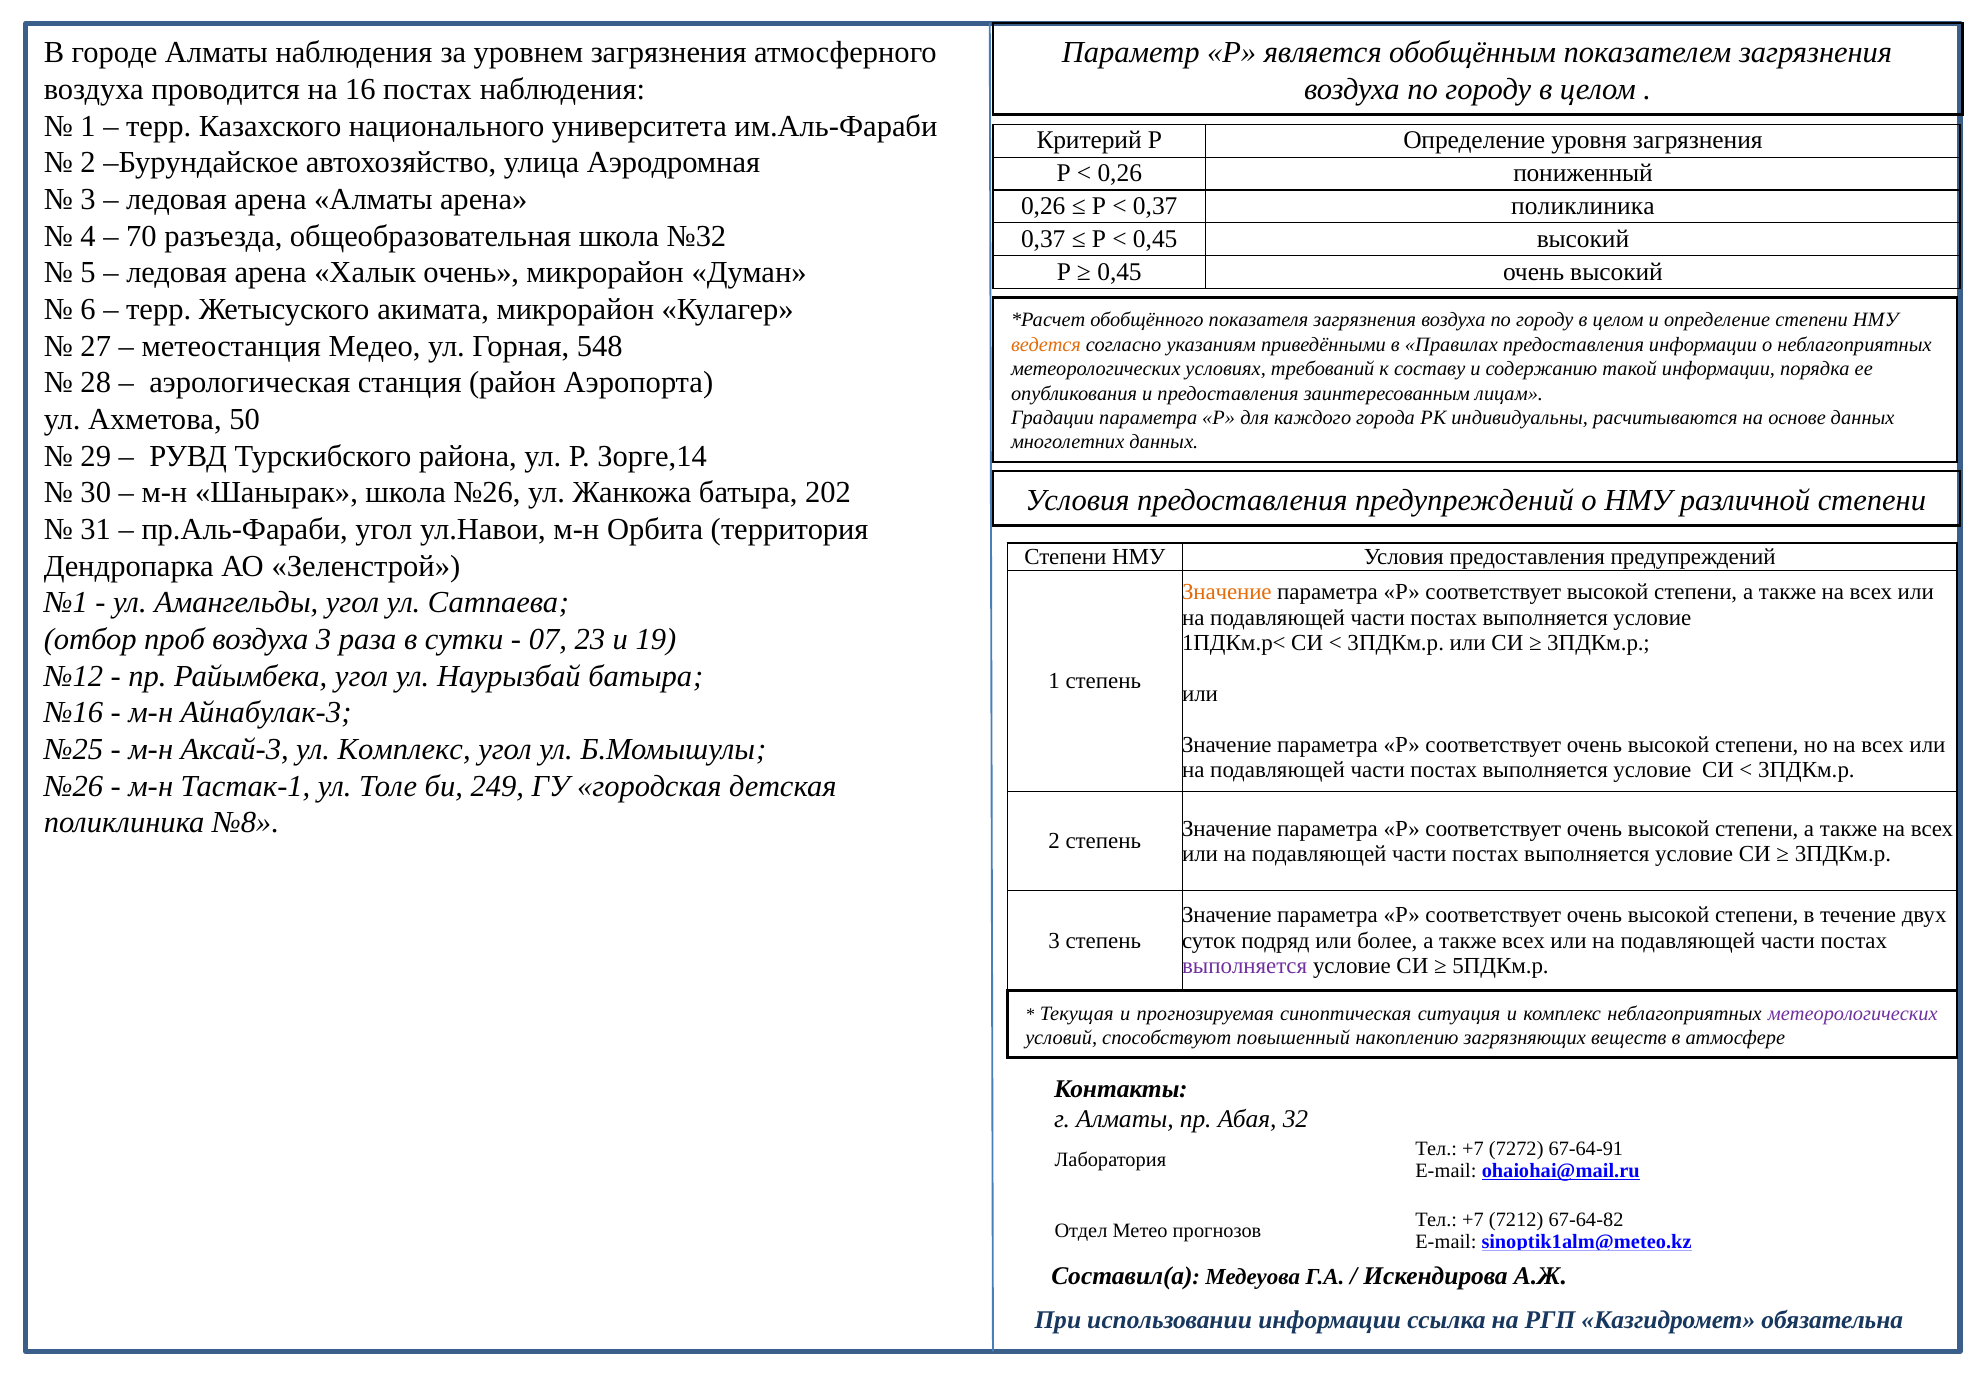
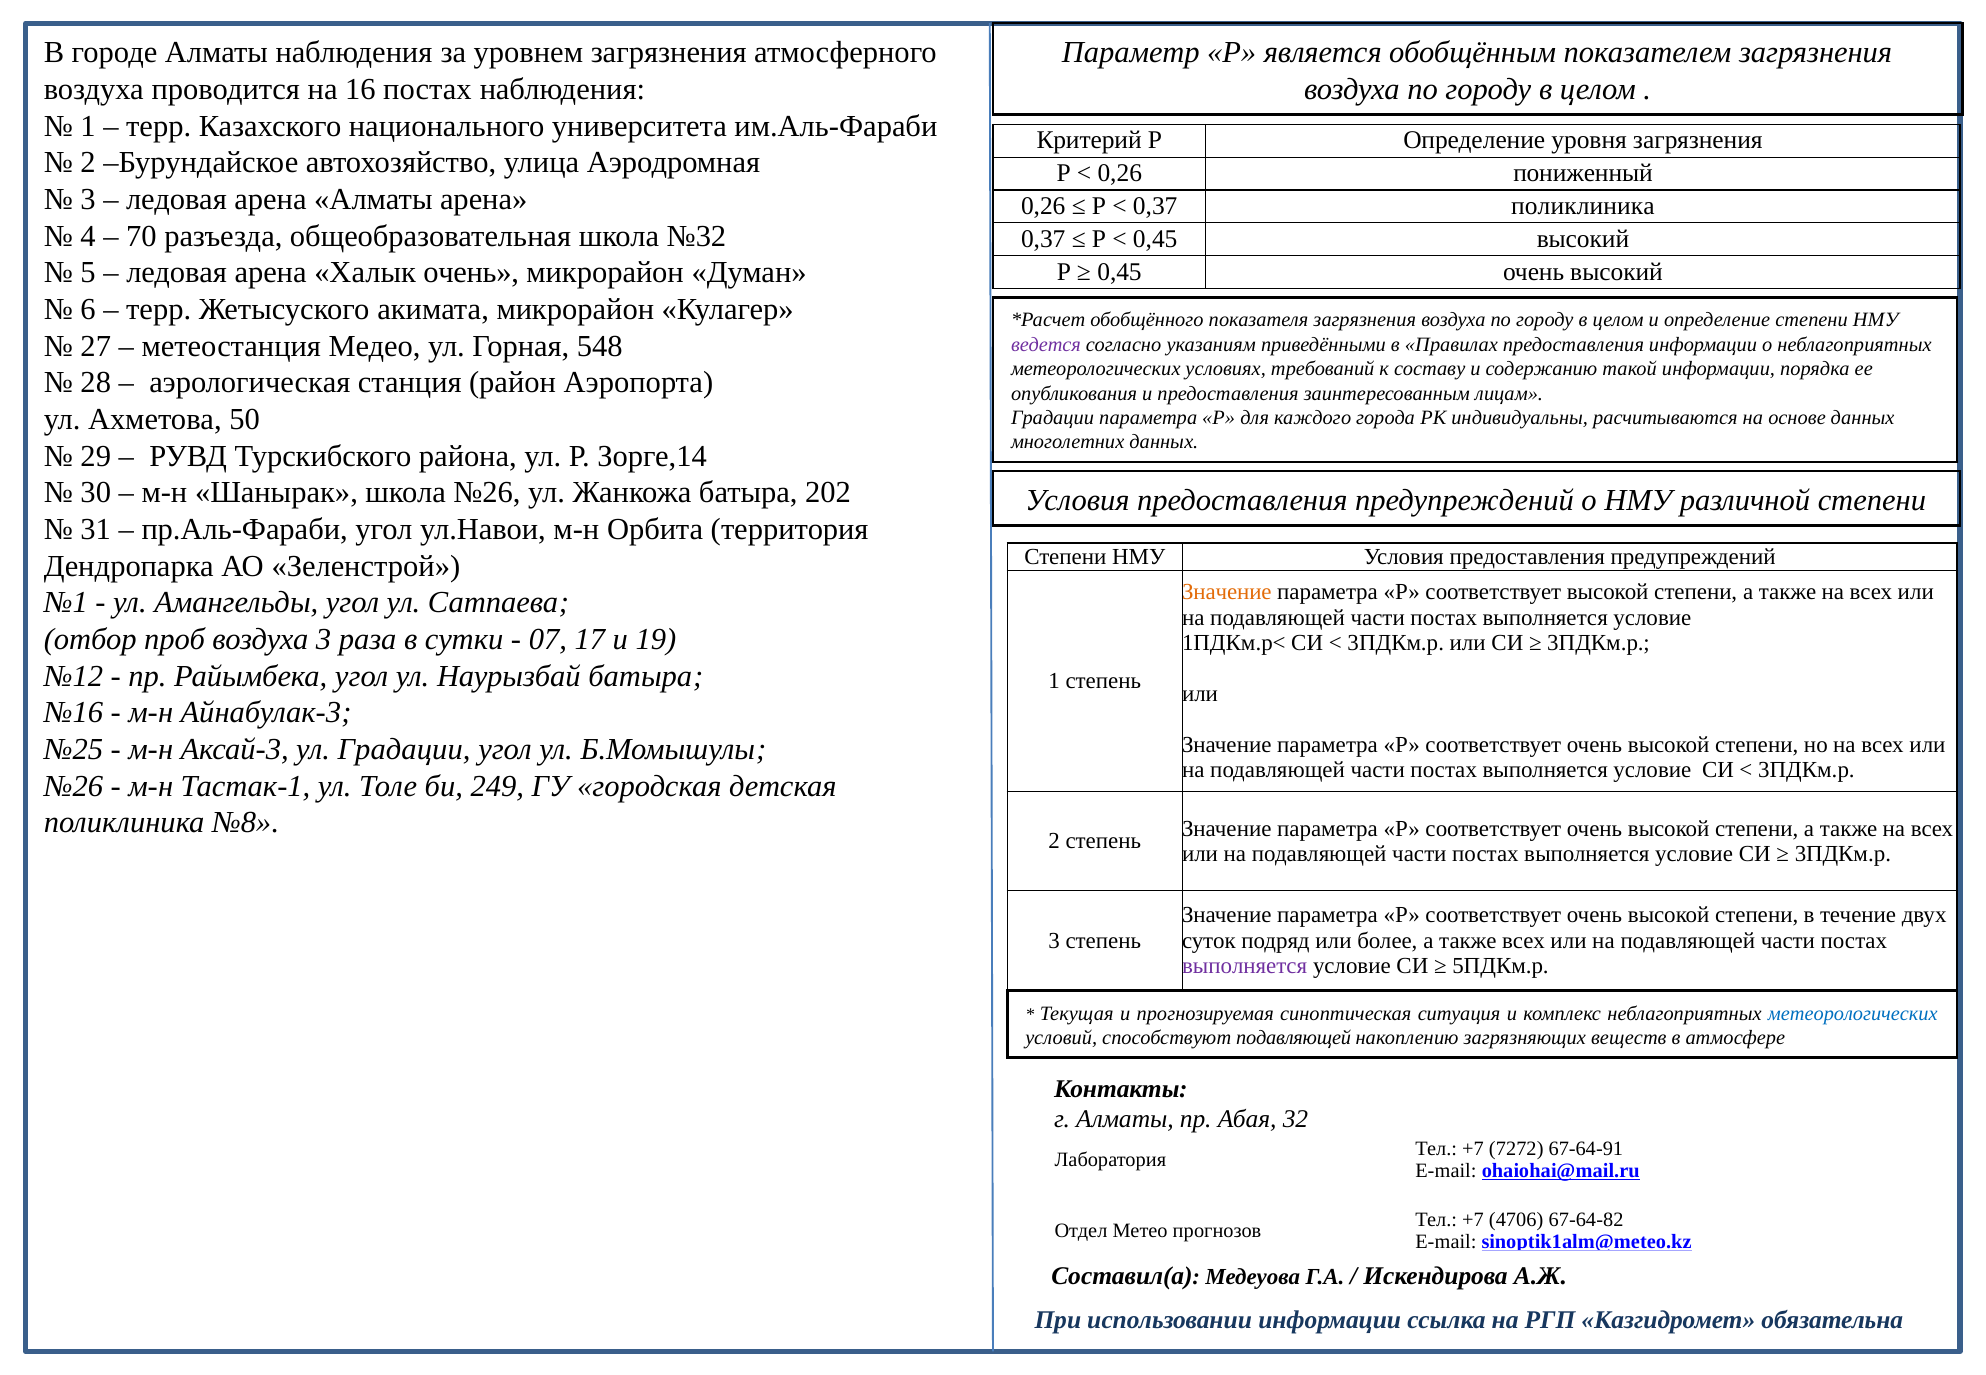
ведется colour: orange -> purple
23: 23 -> 17
ул Комплекс: Комплекс -> Градации
метеорологических at (1853, 1013) colour: purple -> blue
способствуют повышенный: повышенный -> подавляющей
7212: 7212 -> 4706
